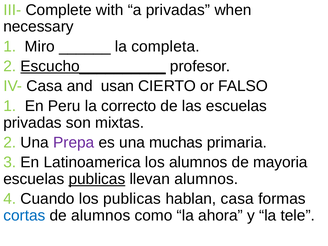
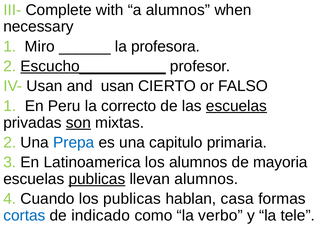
a privadas: privadas -> alumnos
completa: completa -> profesora
IV- Casa: Casa -> Usan
escuelas at (236, 106) underline: none -> present
son underline: none -> present
Prepa colour: purple -> blue
muchas: muchas -> capitulo
de alumnos: alumnos -> indicado
ahora: ahora -> verbo
